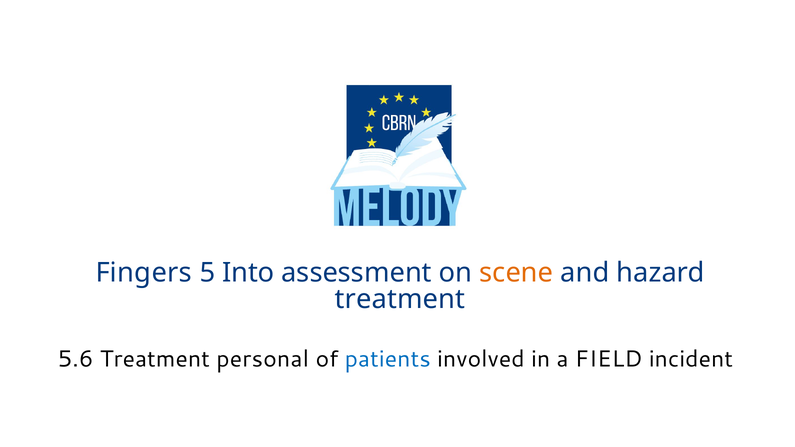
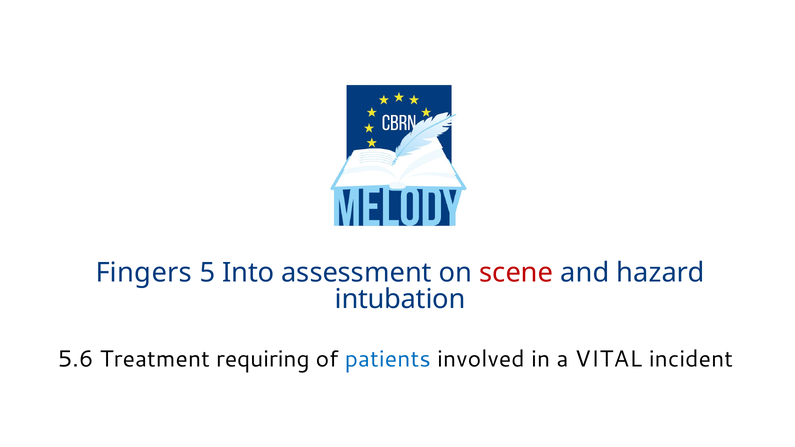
scene colour: orange -> red
treatment at (400, 299): treatment -> intubation
personal: personal -> requiring
FIELD: FIELD -> VITAL
